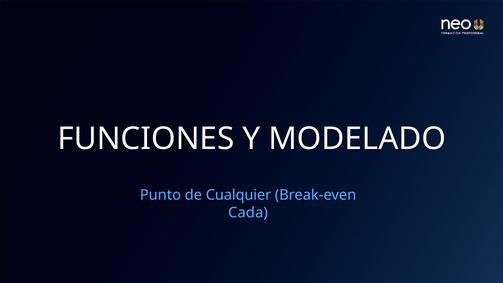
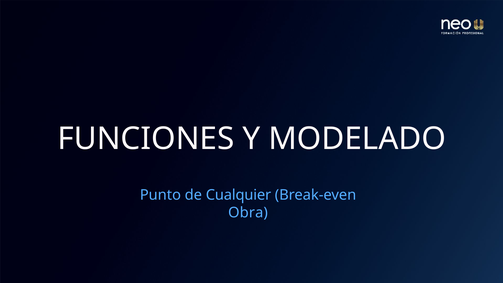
Cada: Cada -> Obra
